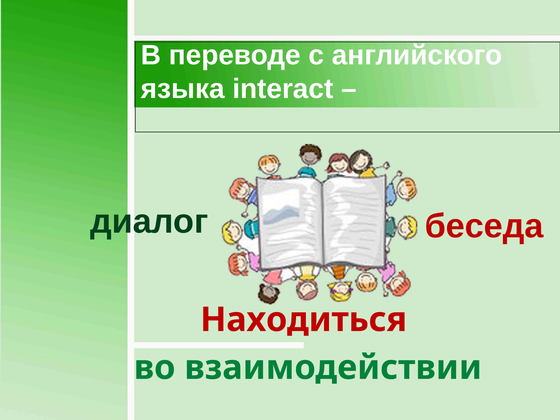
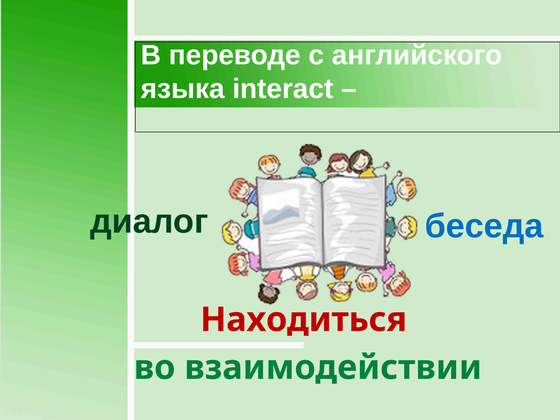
беседа colour: red -> blue
